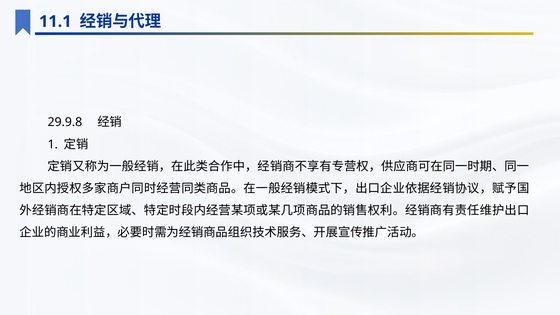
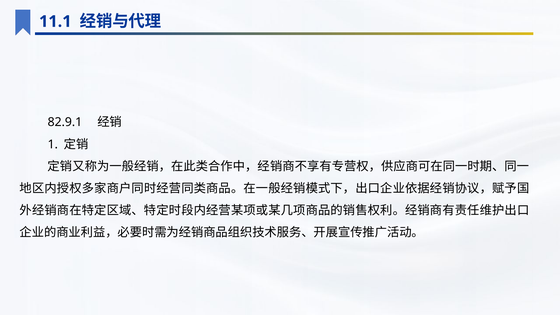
29.9.8: 29.9.8 -> 82.9.1
